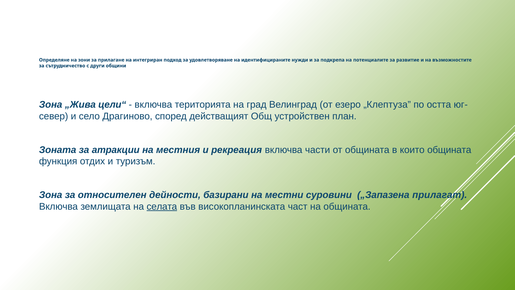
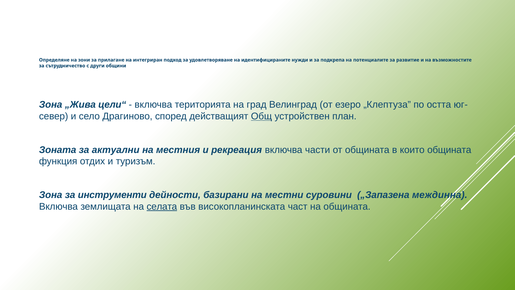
Общ underline: none -> present
атракции: атракции -> актуални
относителен: относителен -> инструменти
прилагат: прилагат -> междинна
